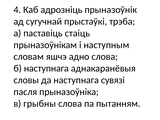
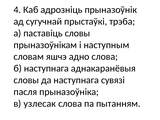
паставіць стаіць: стаіць -> словы
грыбны: грыбны -> узлесак
